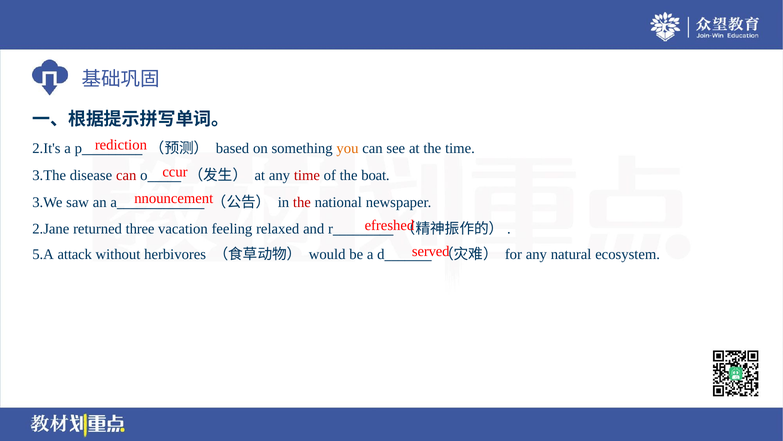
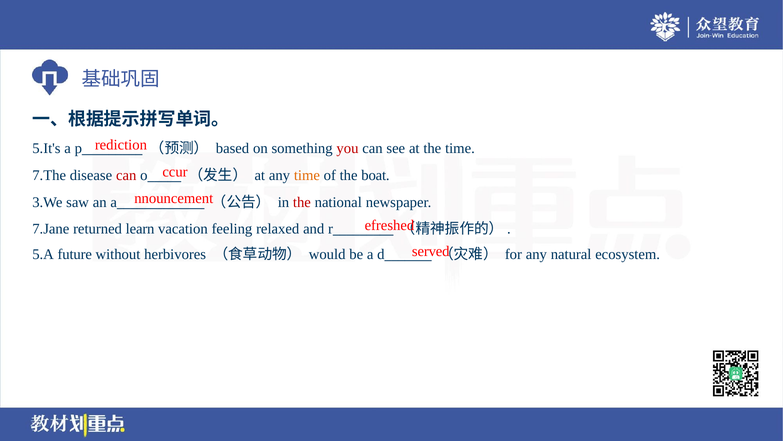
2.It's: 2.It's -> 5.It's
you colour: orange -> red
3.The: 3.The -> 7.The
time at (307, 175) colour: red -> orange
2.Jane: 2.Jane -> 7.Jane
three: three -> learn
attack: attack -> future
